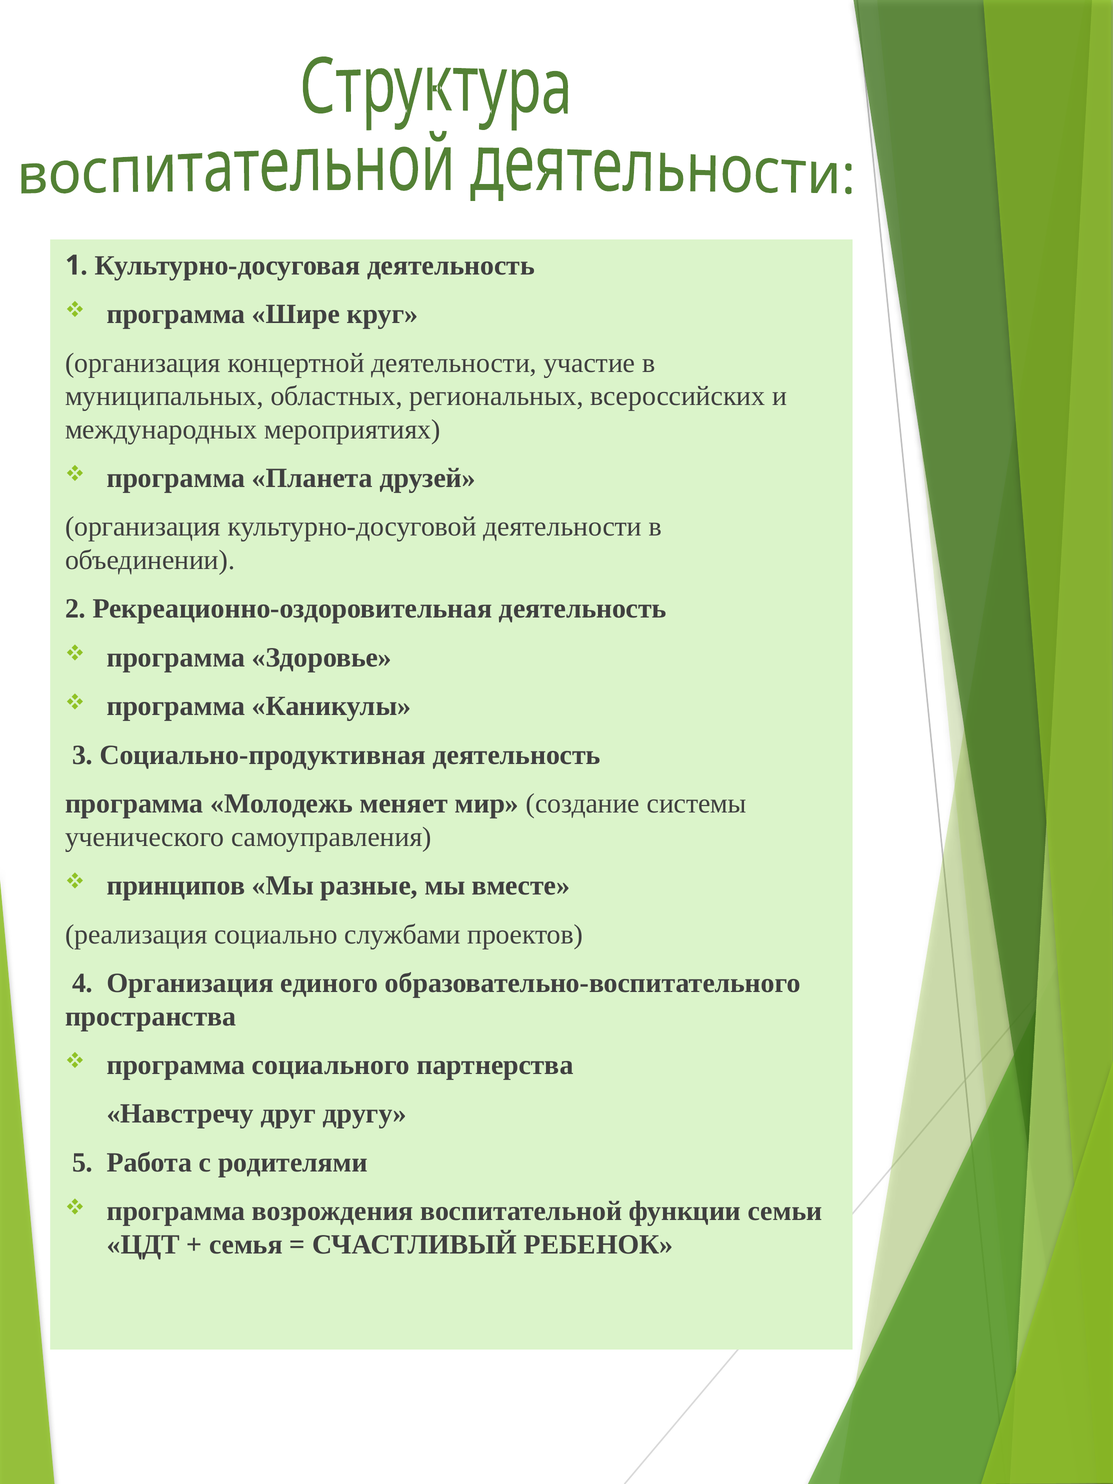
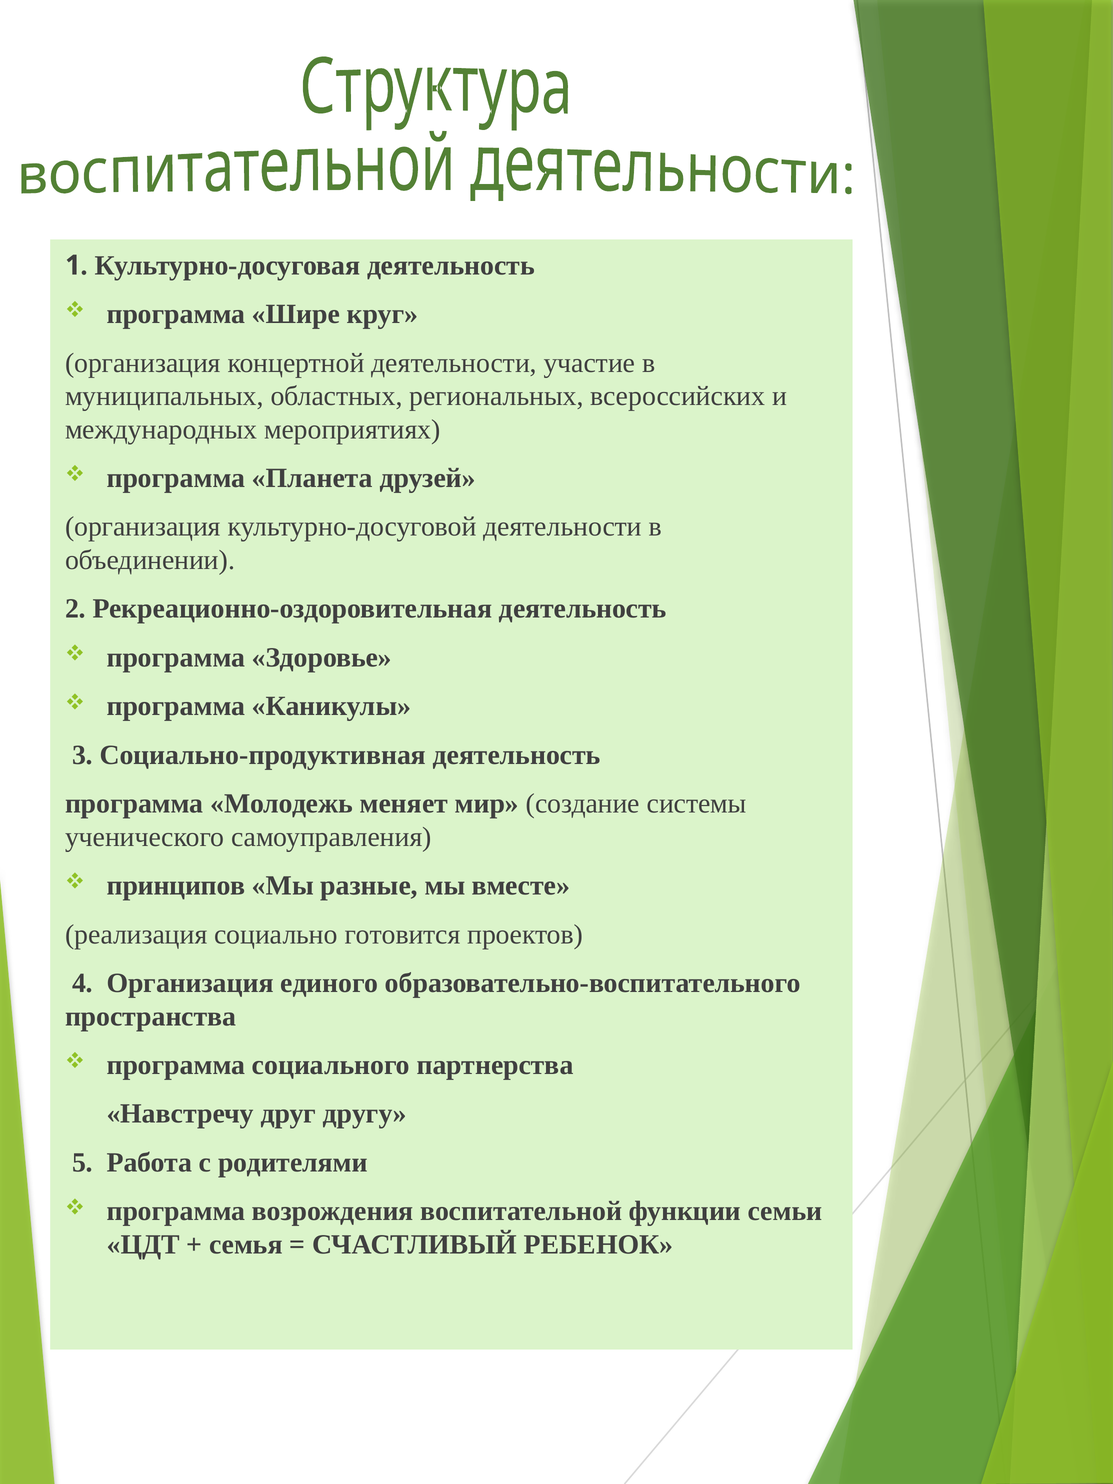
службами: службами -> готовится
